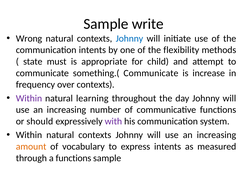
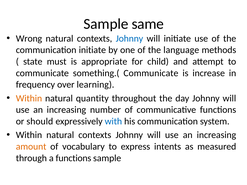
write: write -> same
communication intents: intents -> initiate
flexibility: flexibility -> language
over contexts: contexts -> learning
Within at (29, 98) colour: purple -> orange
learning: learning -> quantity
with colour: purple -> blue
